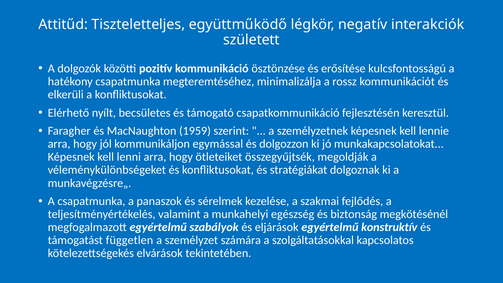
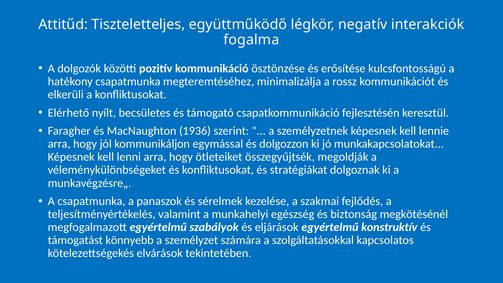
született: született -> fogalma
1959: 1959 -> 1936
független: független -> könnyebb
